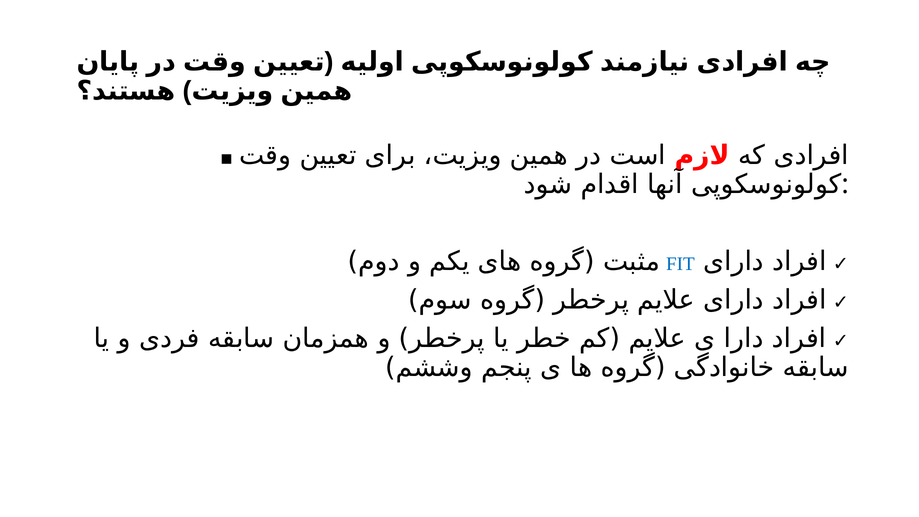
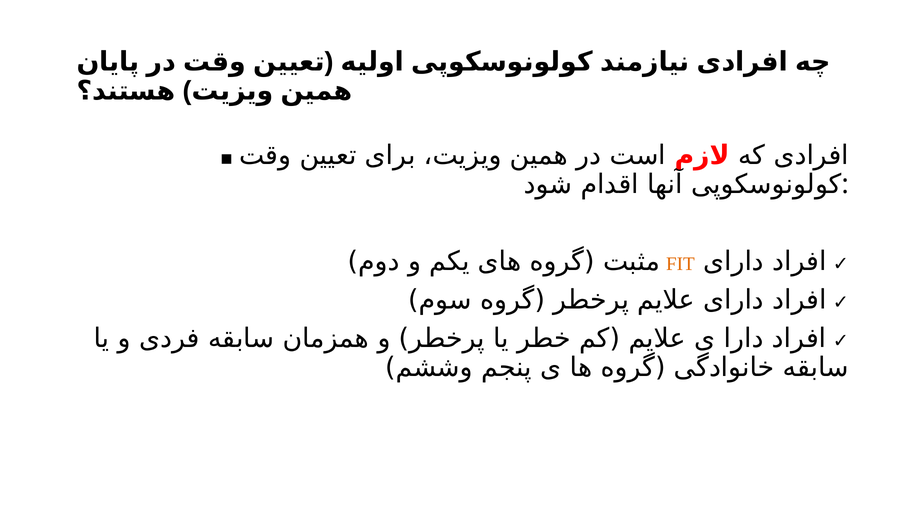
FIT colour: blue -> orange
